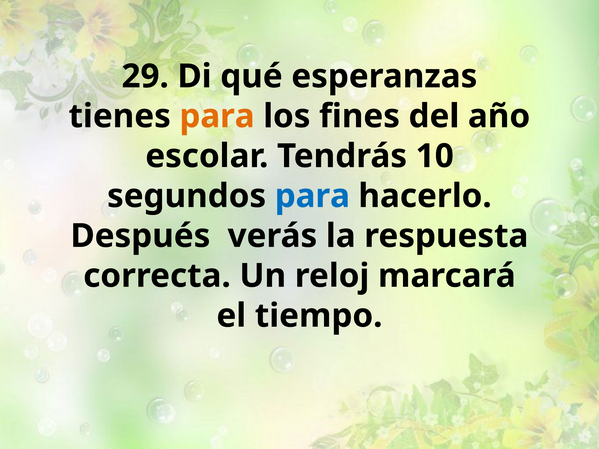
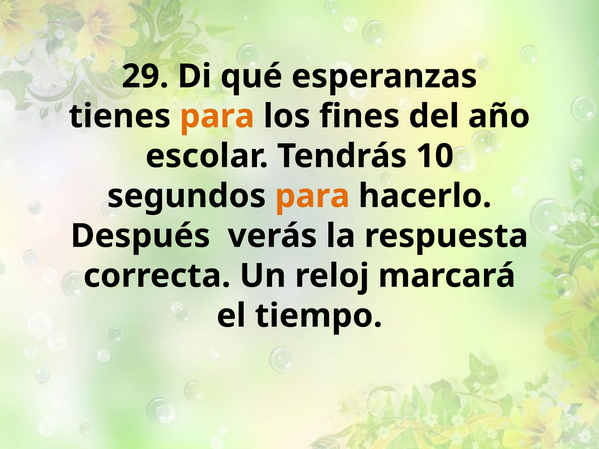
para at (312, 196) colour: blue -> orange
